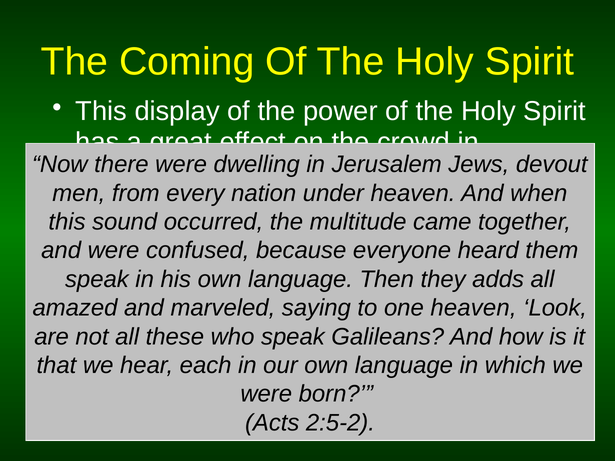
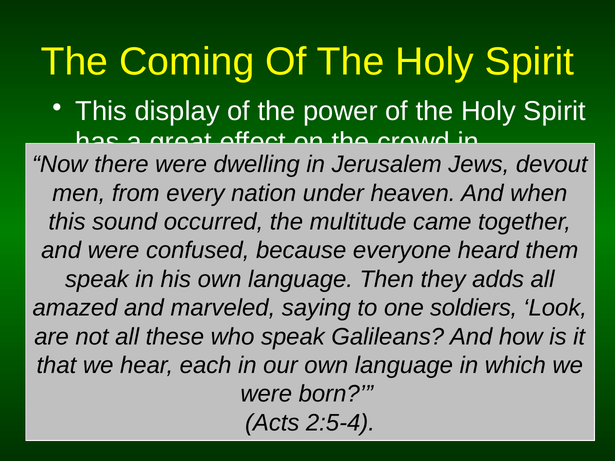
one heaven: heaven -> soldiers
2:5-2: 2:5-2 -> 2:5-4
